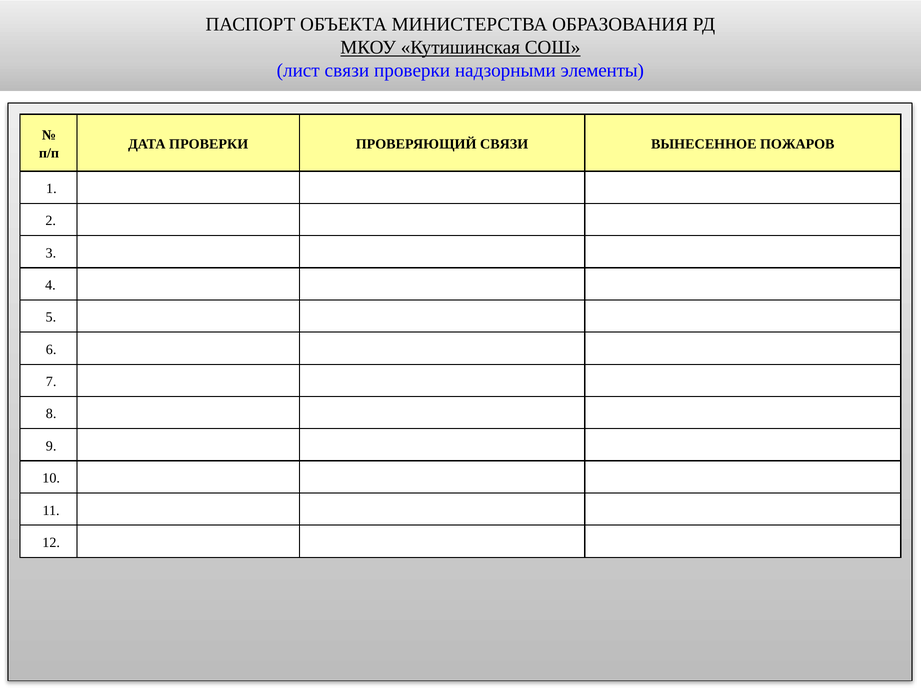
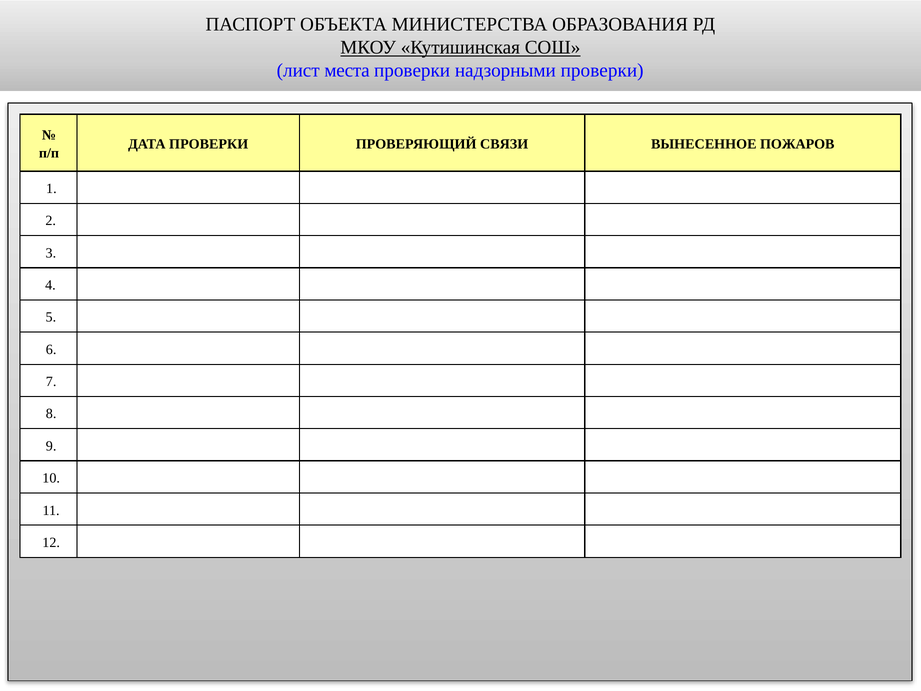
лист связи: связи -> места
надзорными элементы: элементы -> проверки
